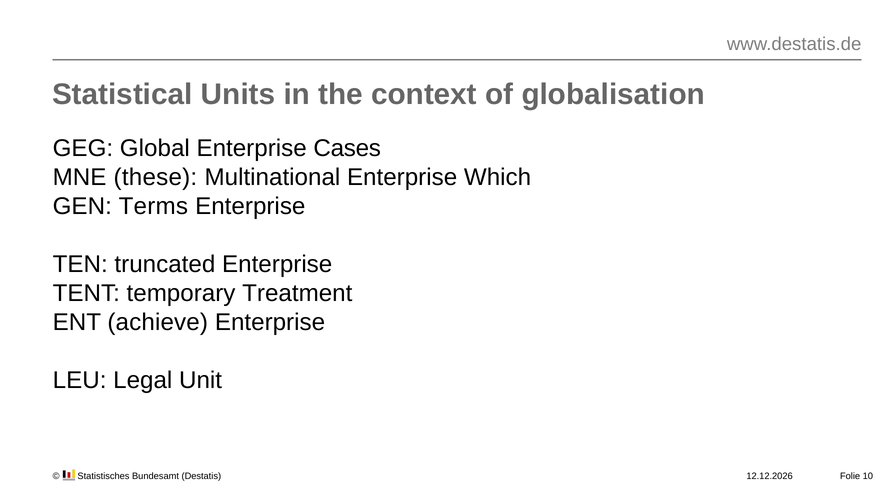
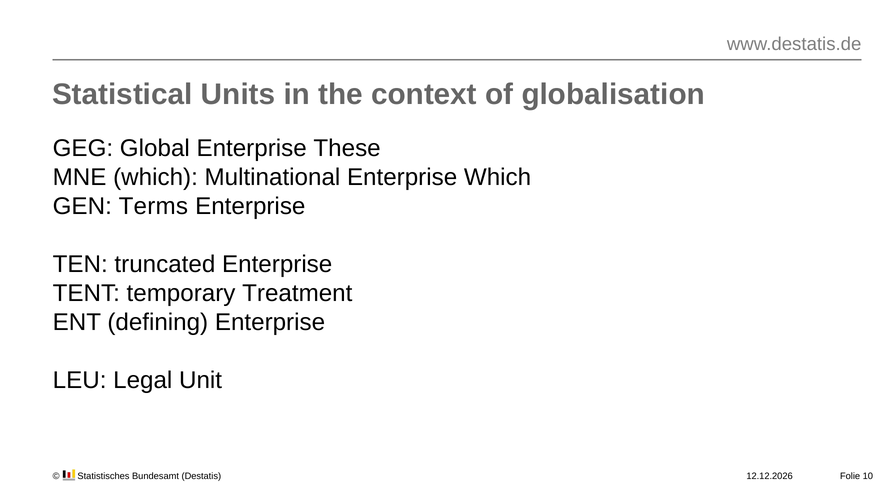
Cases: Cases -> These
MNE these: these -> which
achieve: achieve -> defining
